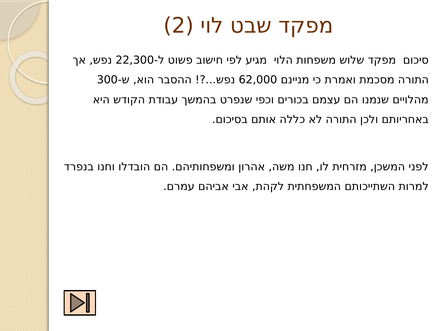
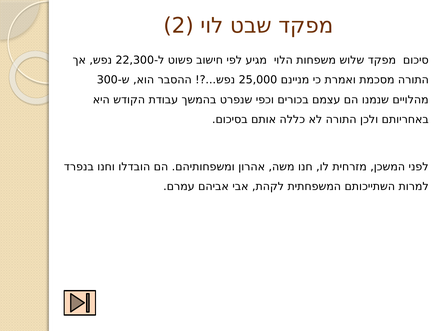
62,000: 62,000 -> 25,000
